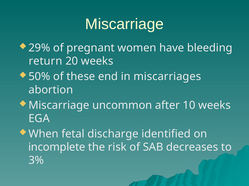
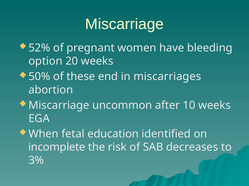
29%: 29% -> 52%
return: return -> option
discharge: discharge -> education
